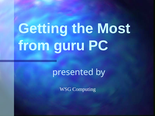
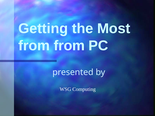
from guru: guru -> from
